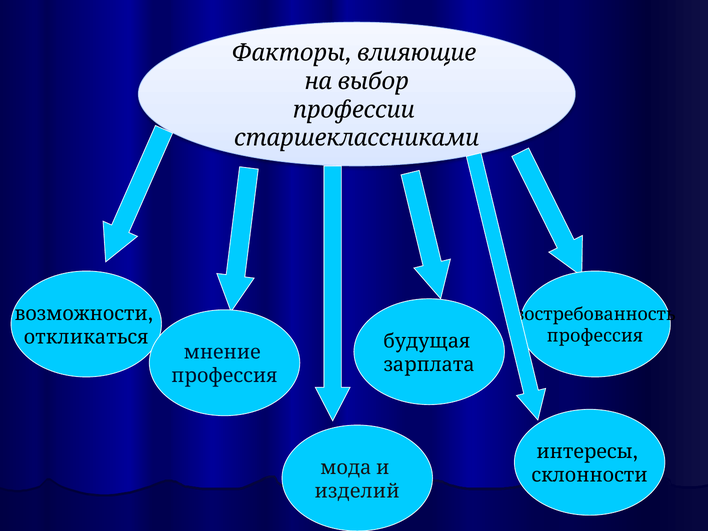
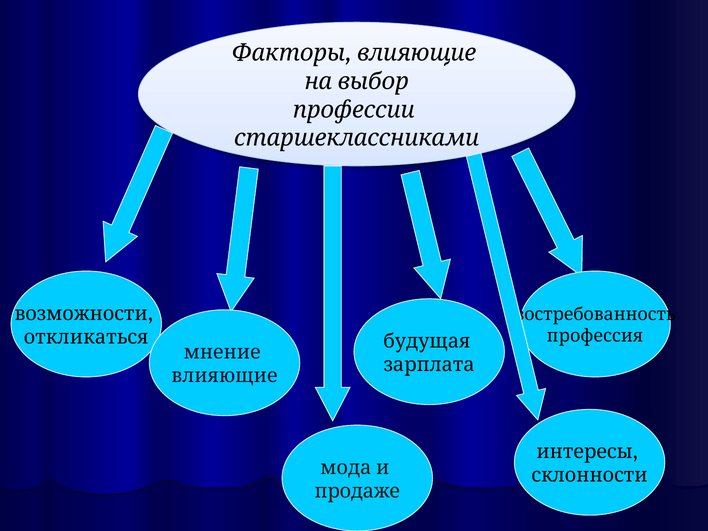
профессия at (224, 376): профессия -> влияющие
изделий: изделий -> продаже
